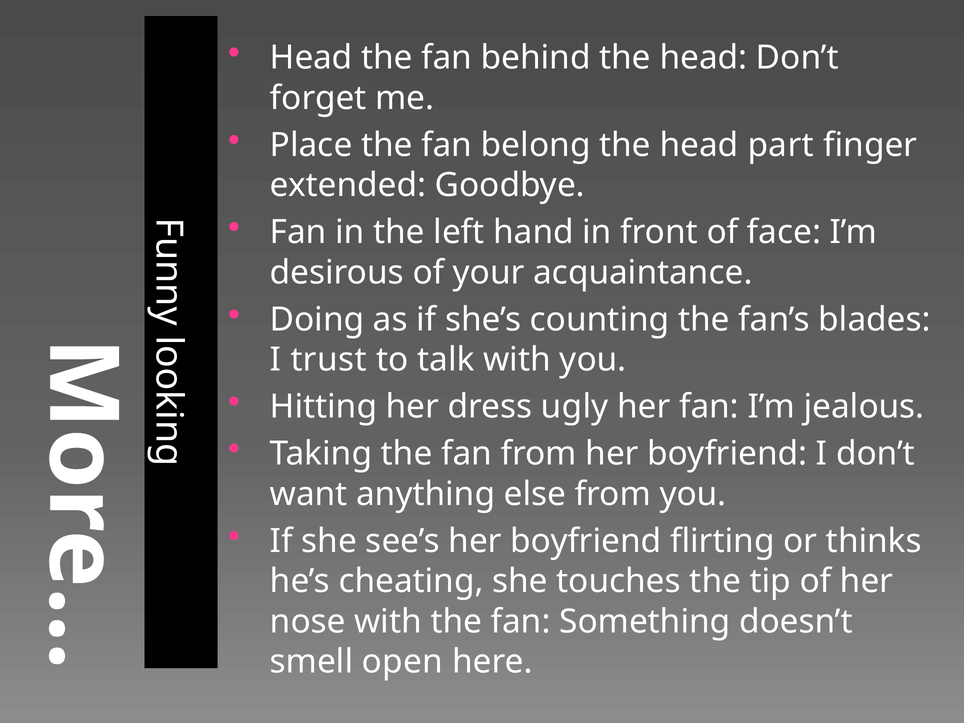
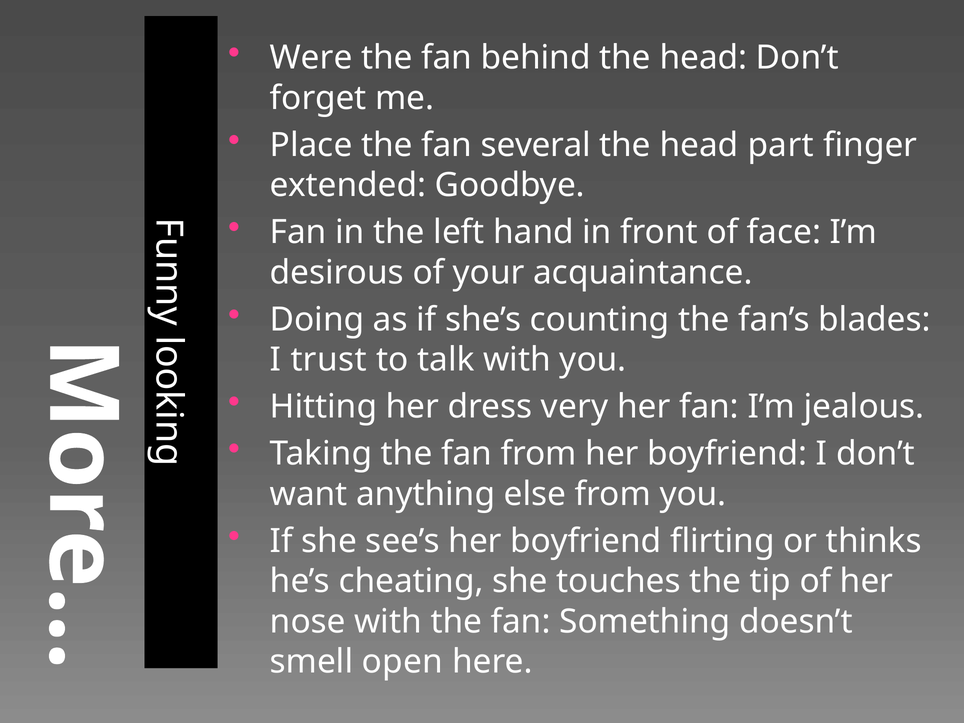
Head at (311, 58): Head -> Were
belong: belong -> several
ugly: ugly -> very
